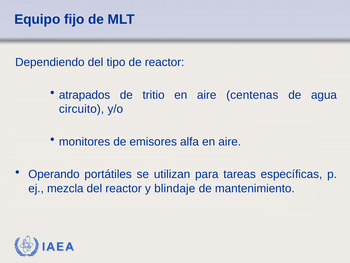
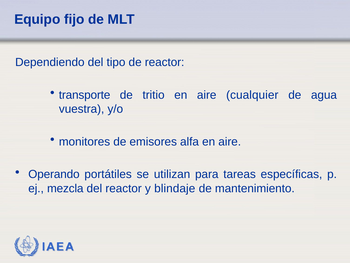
atrapados: atrapados -> transporte
centenas: centenas -> cualquier
circuito: circuito -> vuestra
